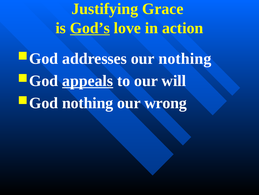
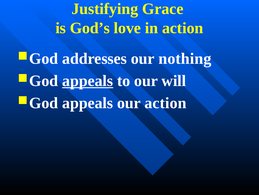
God’s underline: present -> none
nothing at (88, 103): nothing -> appeals
our wrong: wrong -> action
